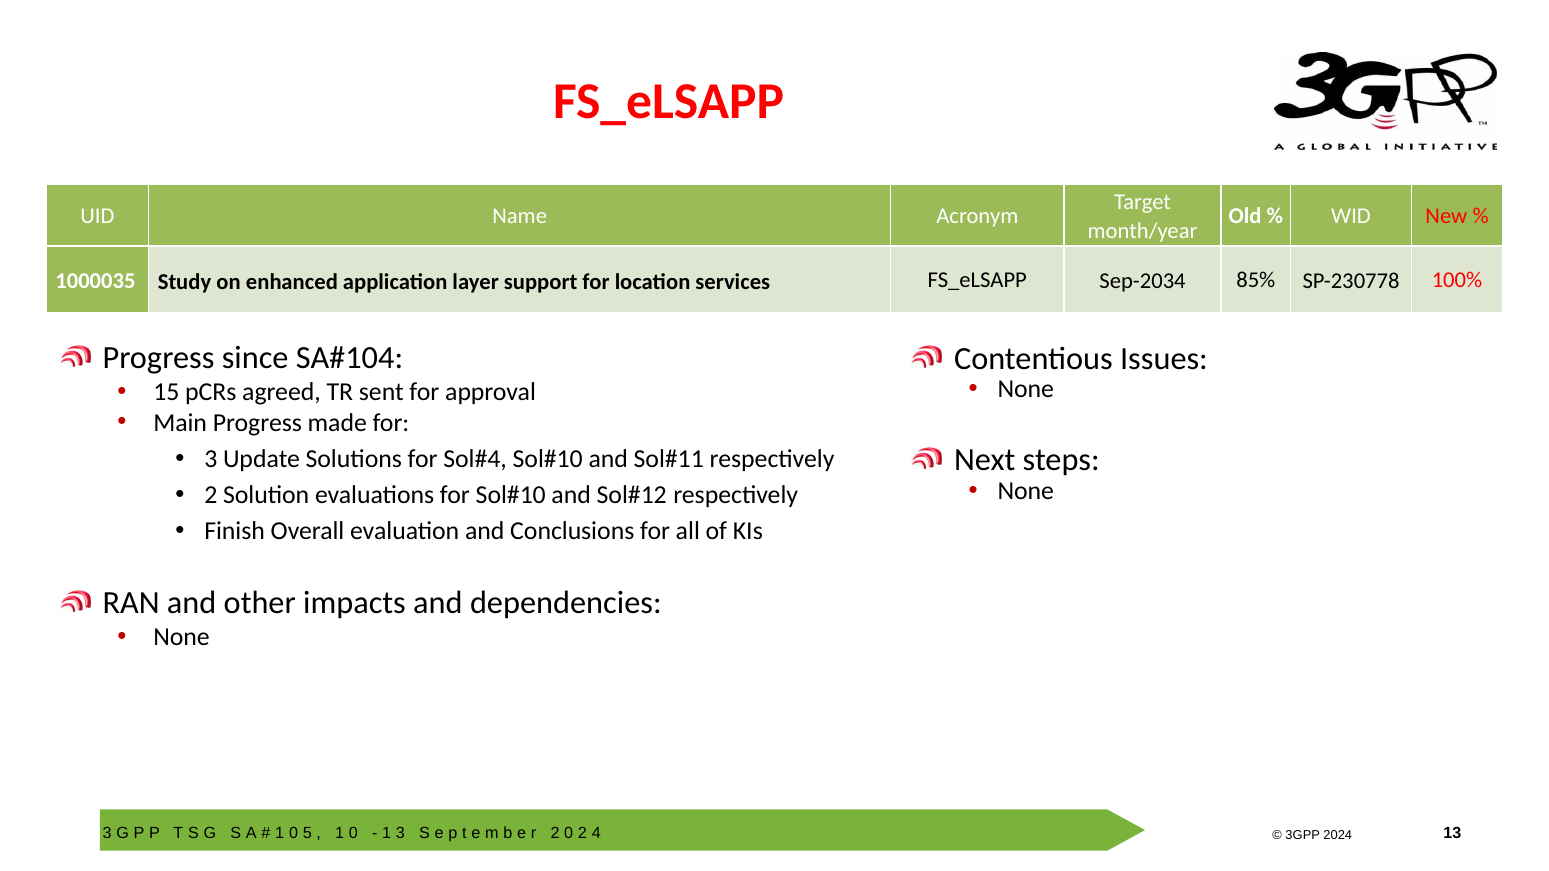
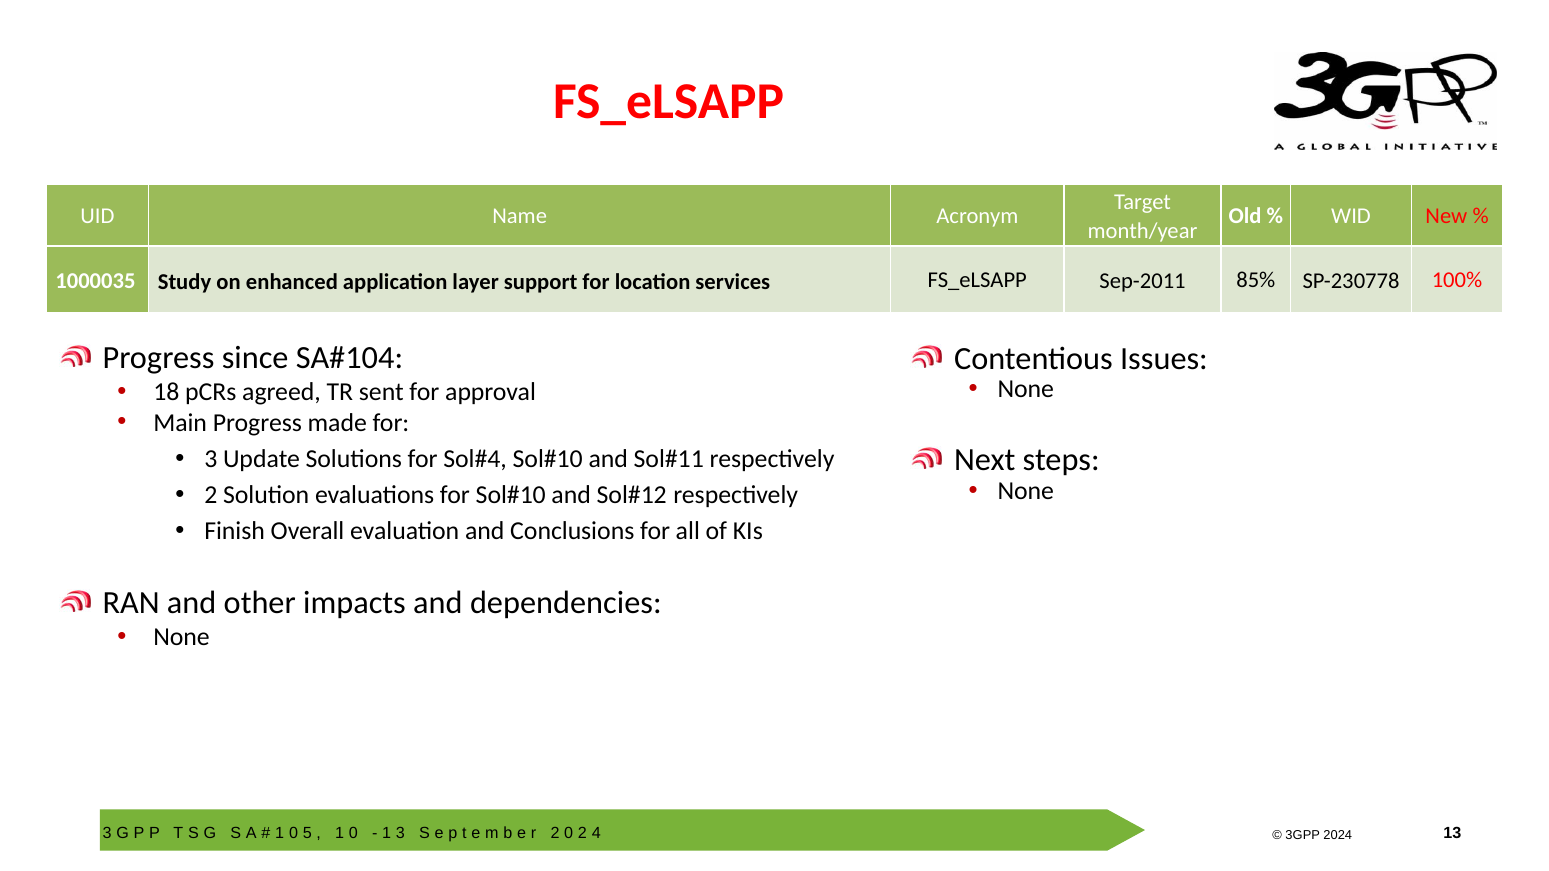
Sep-2034: Sep-2034 -> Sep-2011
15: 15 -> 18
